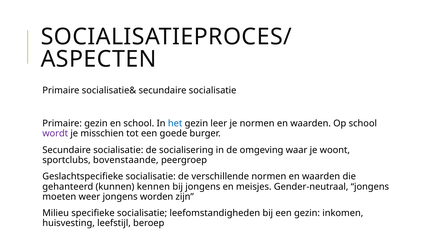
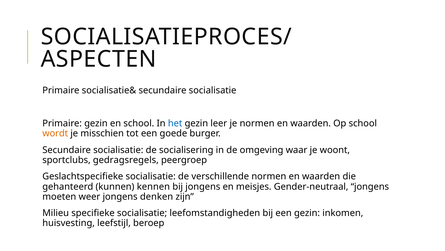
wordt colour: purple -> orange
bovenstaande: bovenstaande -> gedragsregels
worden: worden -> denken
